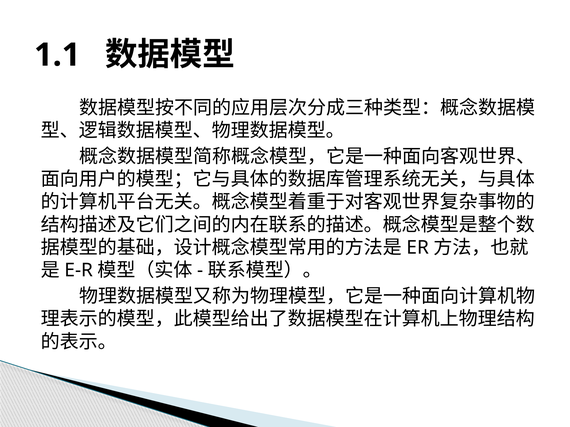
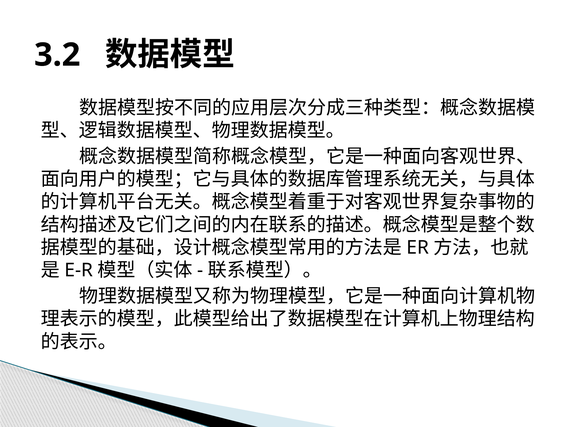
1.1: 1.1 -> 3.2
